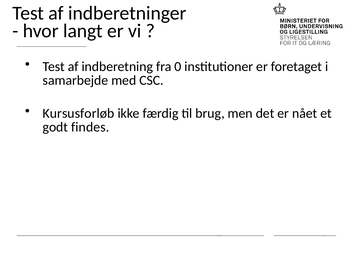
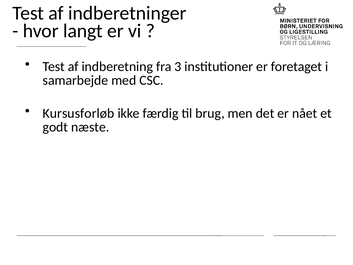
0: 0 -> 3
findes: findes -> næste
